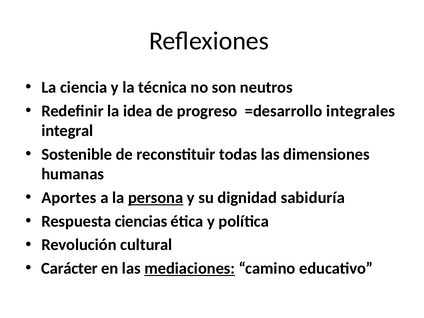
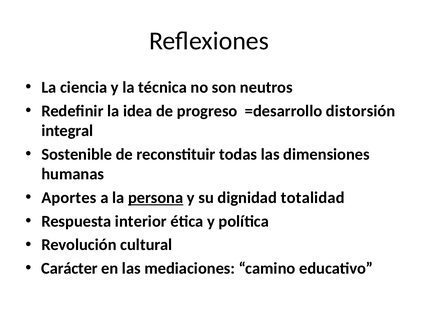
integrales: integrales -> distorsión
sabiduría: sabiduría -> totalidad
ciencias: ciencias -> interior
mediaciones underline: present -> none
